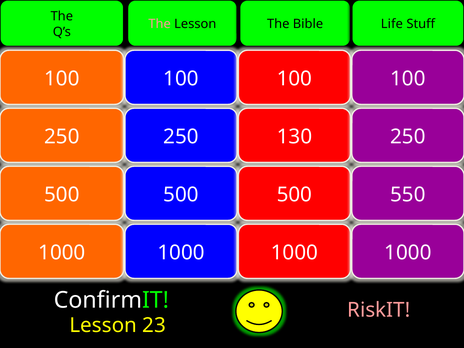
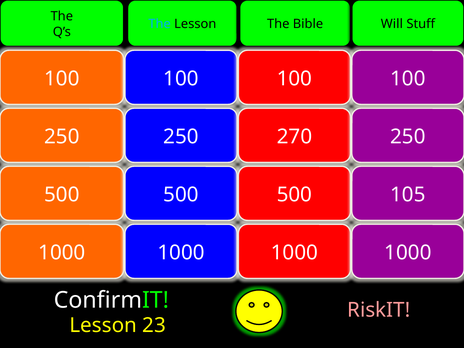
The at (160, 24) colour: pink -> light blue
Life: Life -> Will
130: 130 -> 270
550: 550 -> 105
